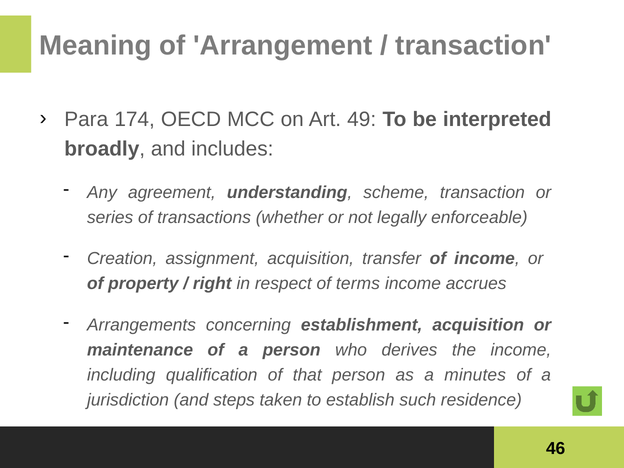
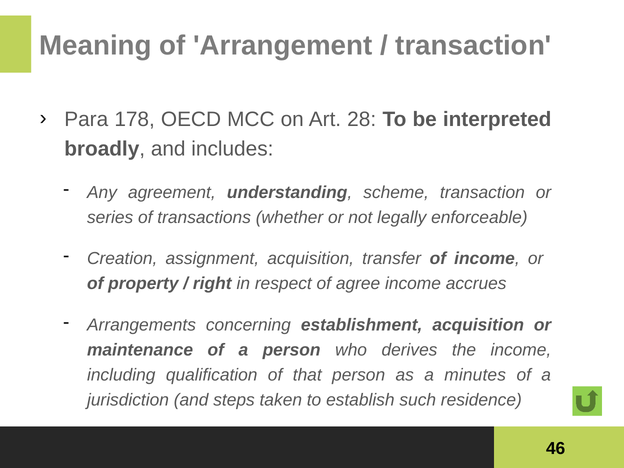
174: 174 -> 178
49: 49 -> 28
terms: terms -> agree
